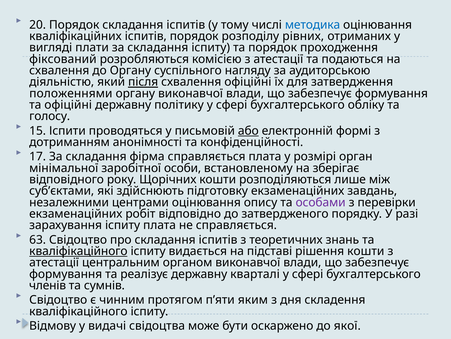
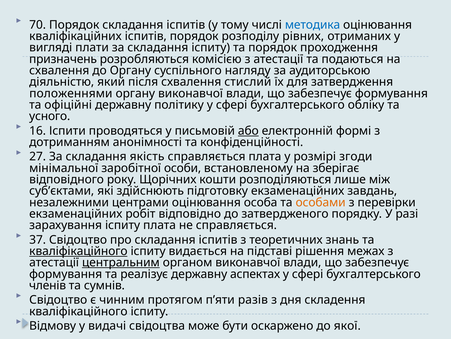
20: 20 -> 70
фіксований: фіксований -> призначень
після underline: present -> none
схвалення офіційні: офіційні -> стислий
голосу: голосу -> усного
15: 15 -> 16
17: 17 -> 27
фірма: фірма -> якість
орган: орган -> згоди
опису: опису -> особа
особами colour: purple -> orange
63: 63 -> 37
рішення кошти: кошти -> межах
центральним underline: none -> present
кварталі: кварталі -> аспектах
яким: яким -> разів
